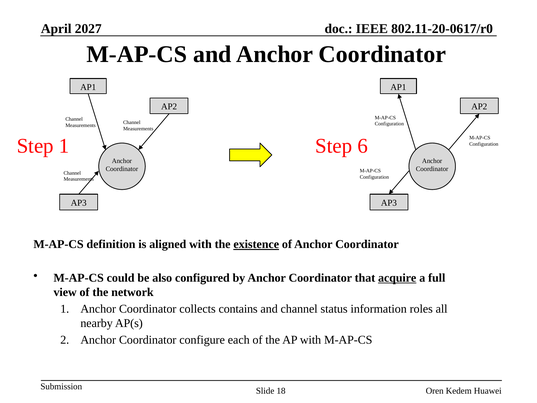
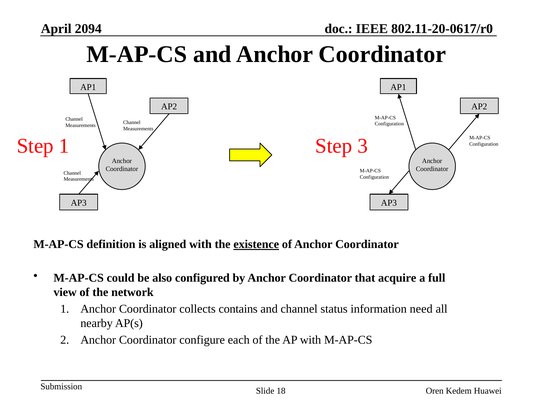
2027: 2027 -> 2094
6: 6 -> 3
acquire underline: present -> none
roles: roles -> need
